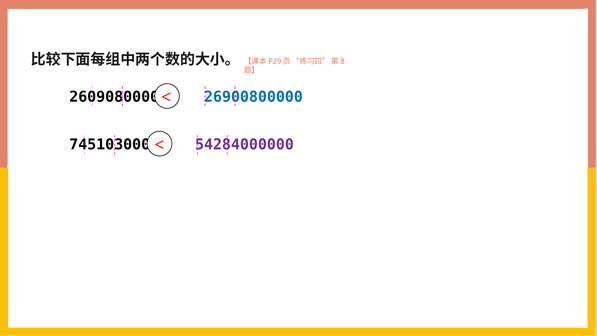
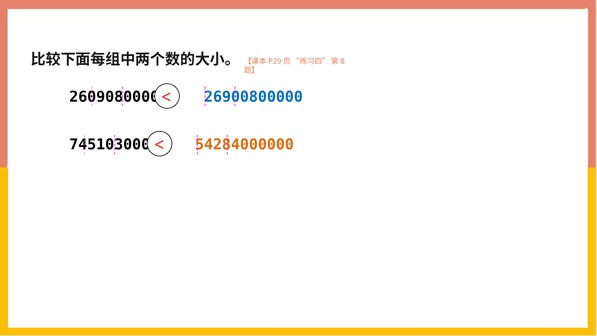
54284000000 colour: purple -> orange
